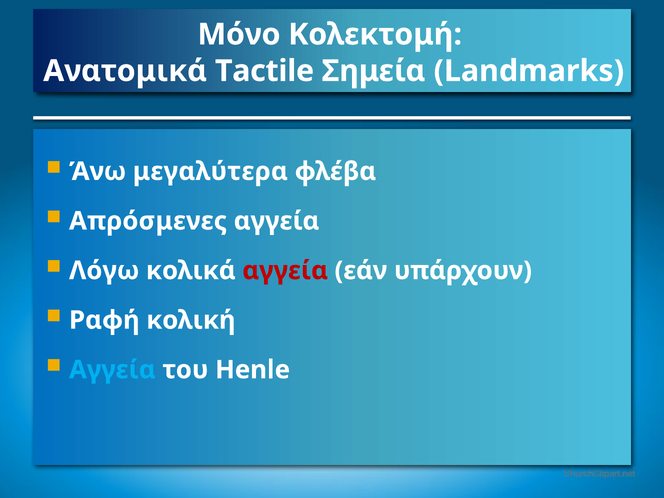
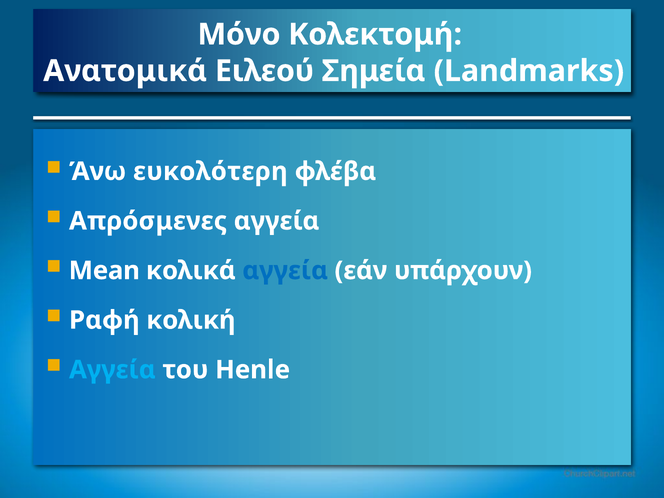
Tactile: Tactile -> Ειλεού
μεγαλύτερα: μεγαλύτερα -> ευκολότερη
Λόγω: Λόγω -> Mean
αγγεία at (285, 271) colour: red -> blue
